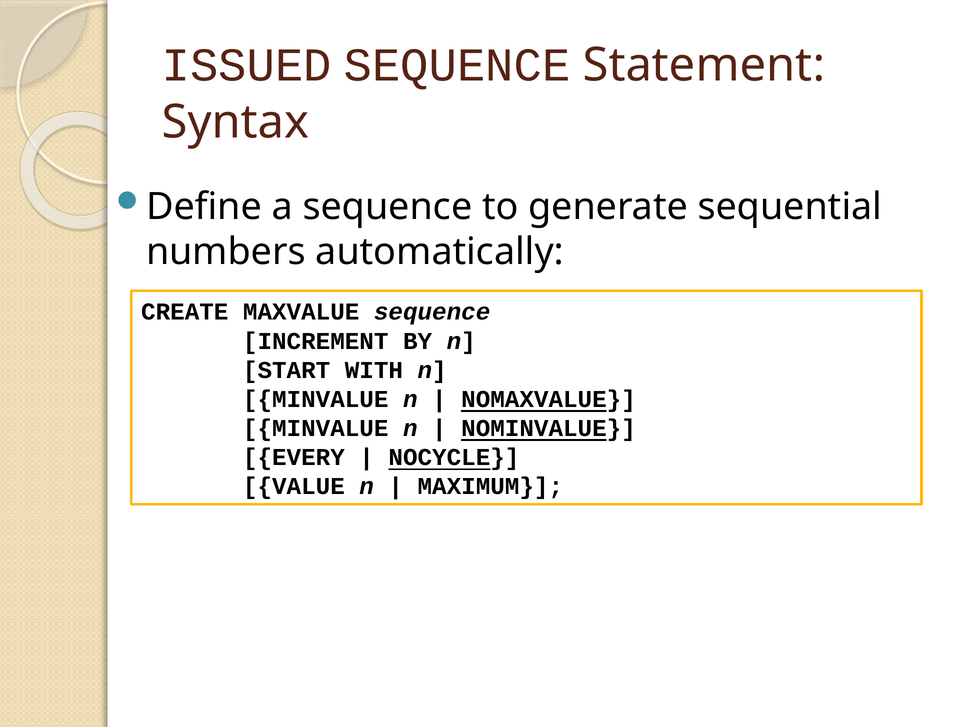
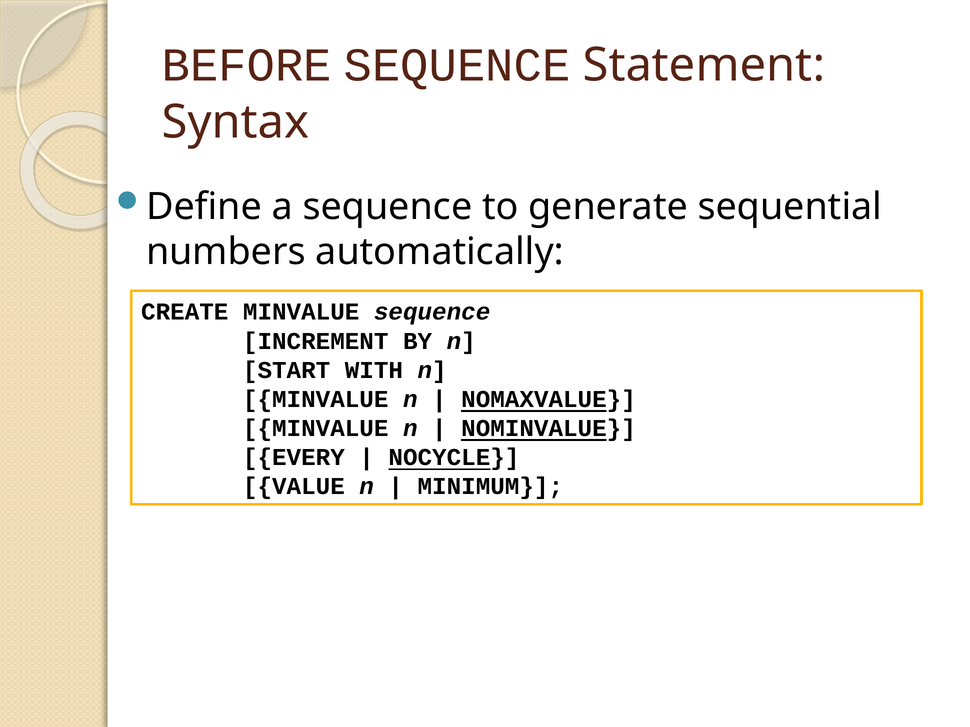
ISSUED: ISSUED -> BEFORE
CREATE MAXVALUE: MAXVALUE -> MINVALUE
MAXIMUM: MAXIMUM -> MINIMUM
